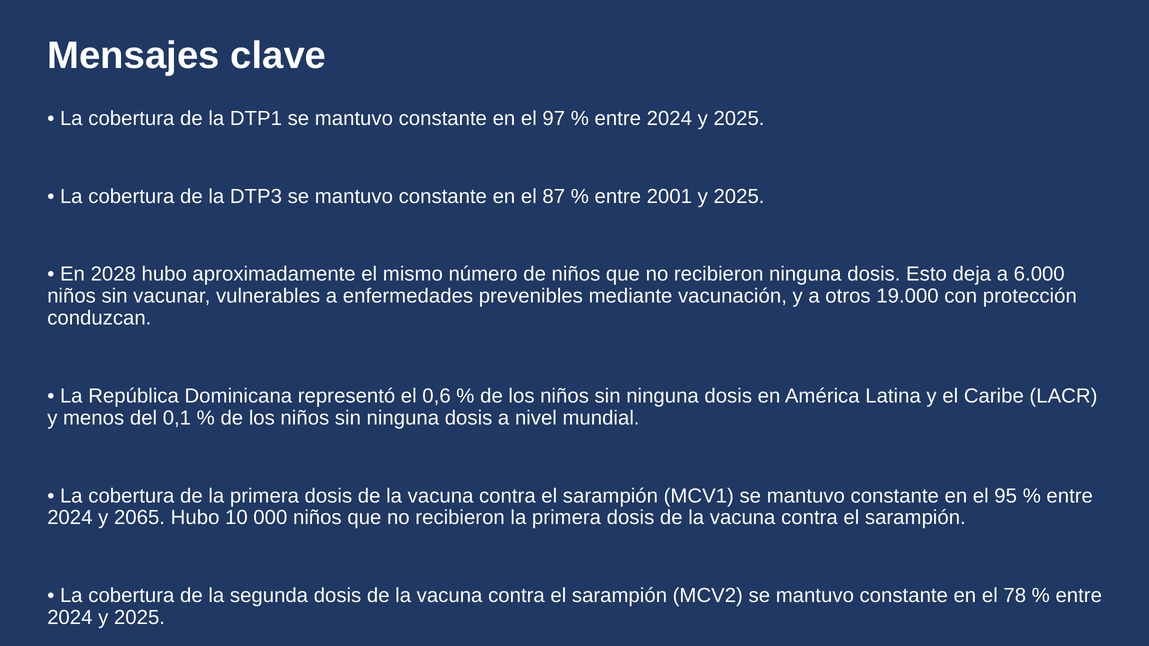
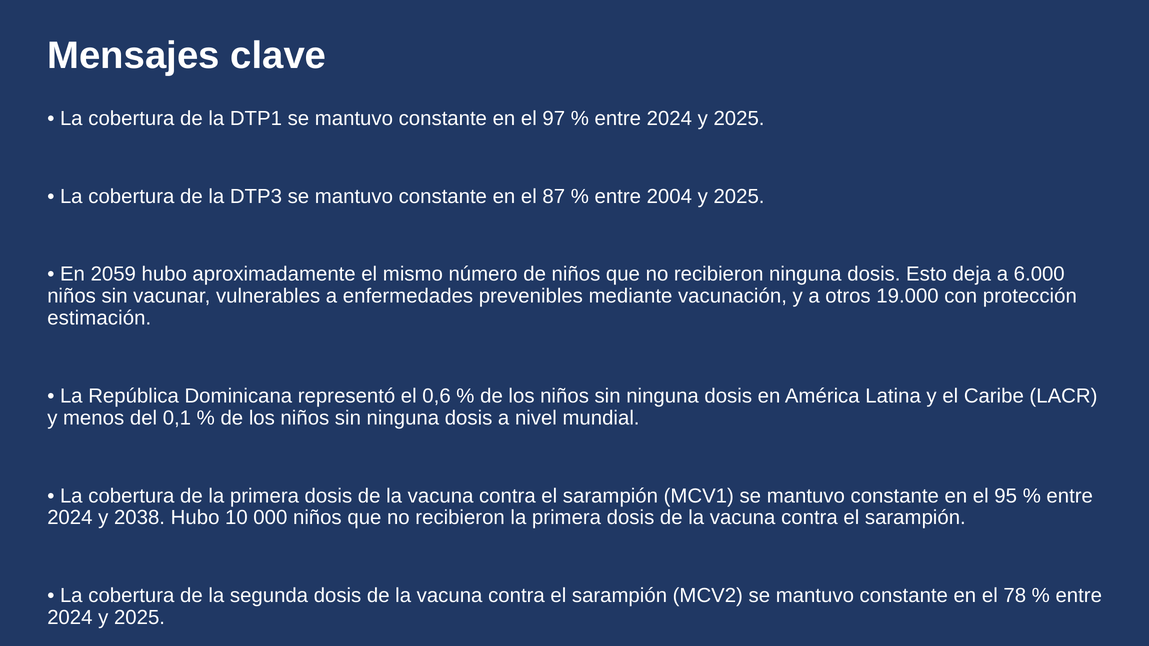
2001: 2001 -> 2004
2028: 2028 -> 2059
conduzcan: conduzcan -> estimación
2065: 2065 -> 2038
